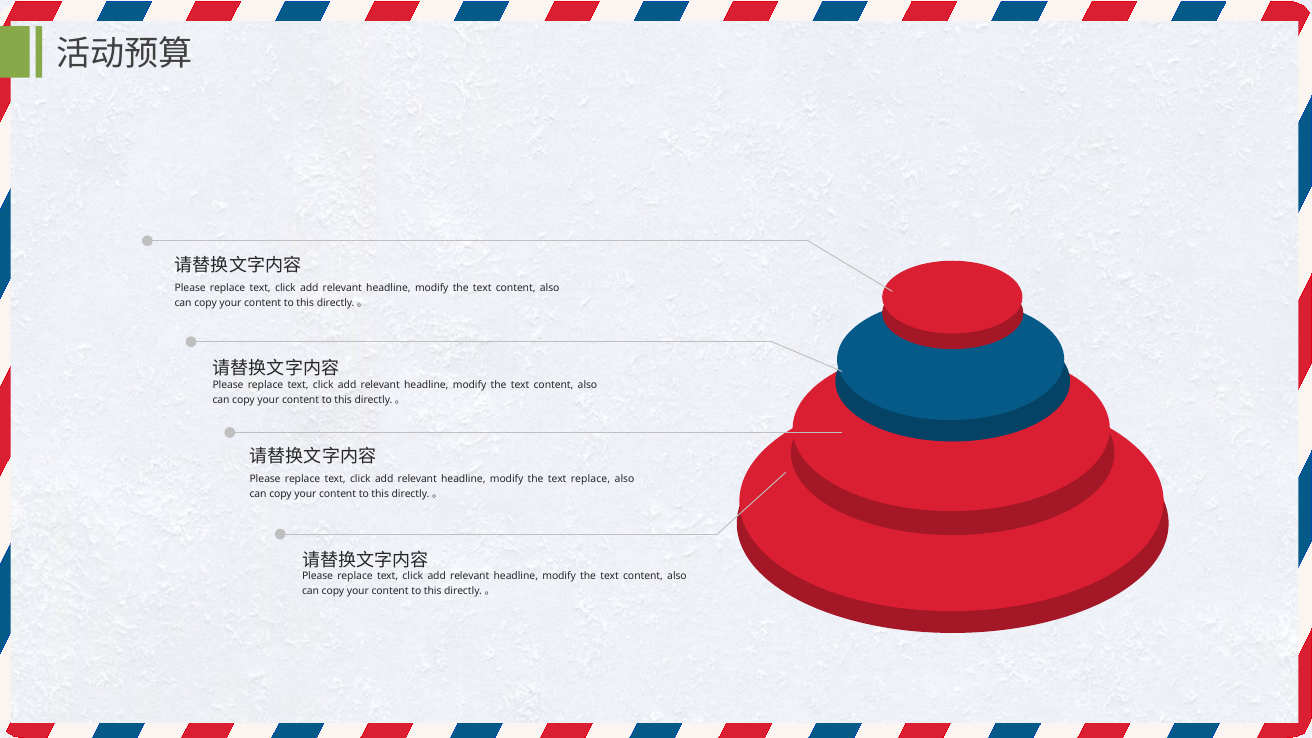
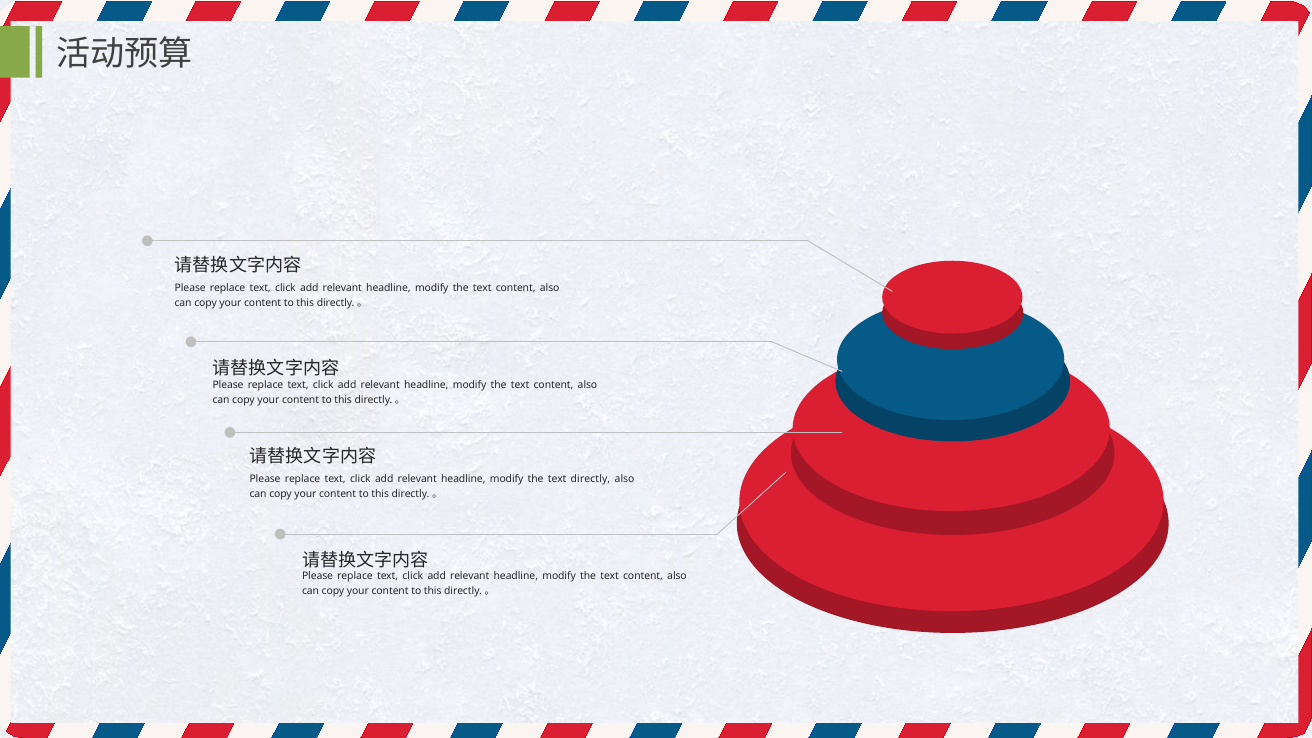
text replace: replace -> directly
